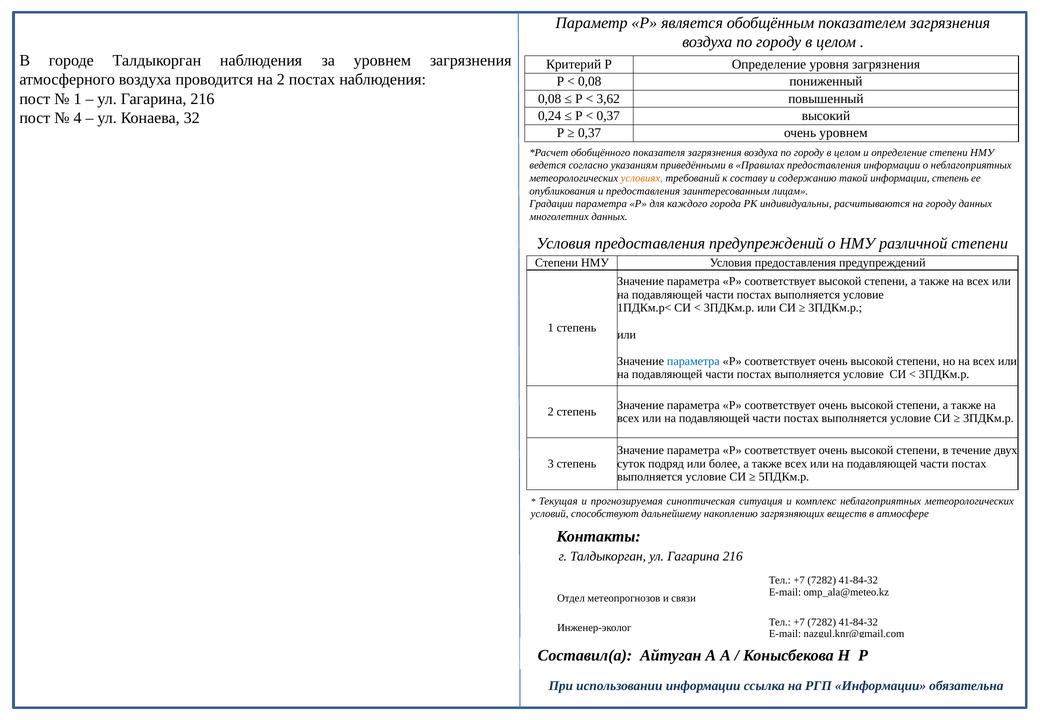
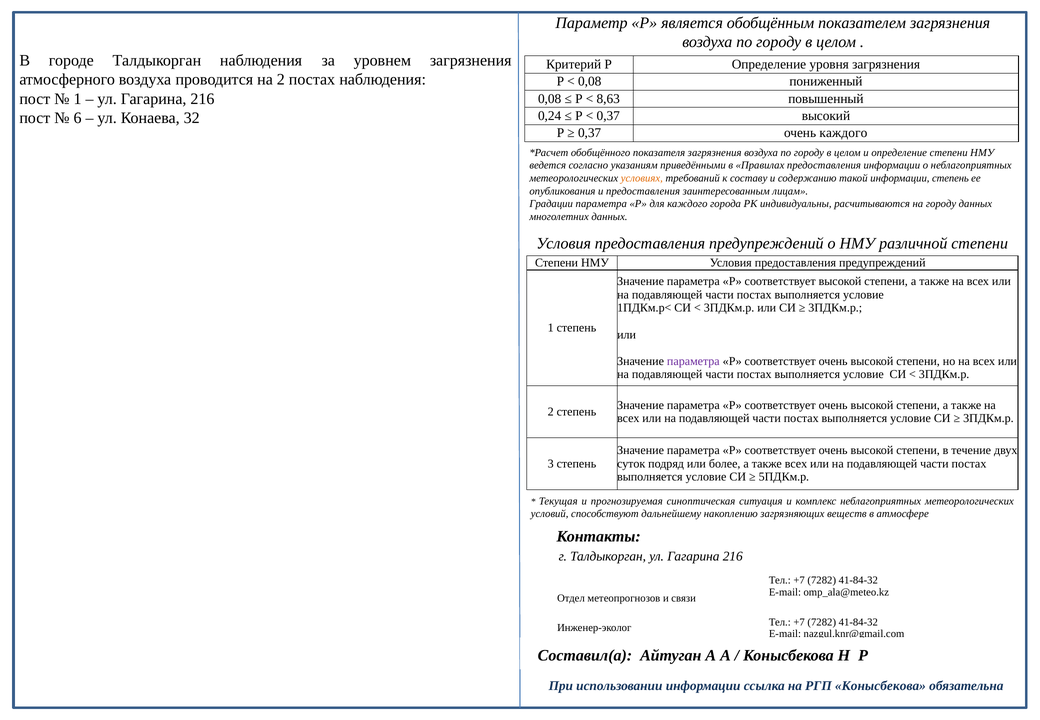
3,62: 3,62 -> 8,63
4: 4 -> 6
очень уровнем: уровнем -> каждого
параметра at (693, 361) colour: blue -> purple
РГП Информации: Информации -> Конысбекова
